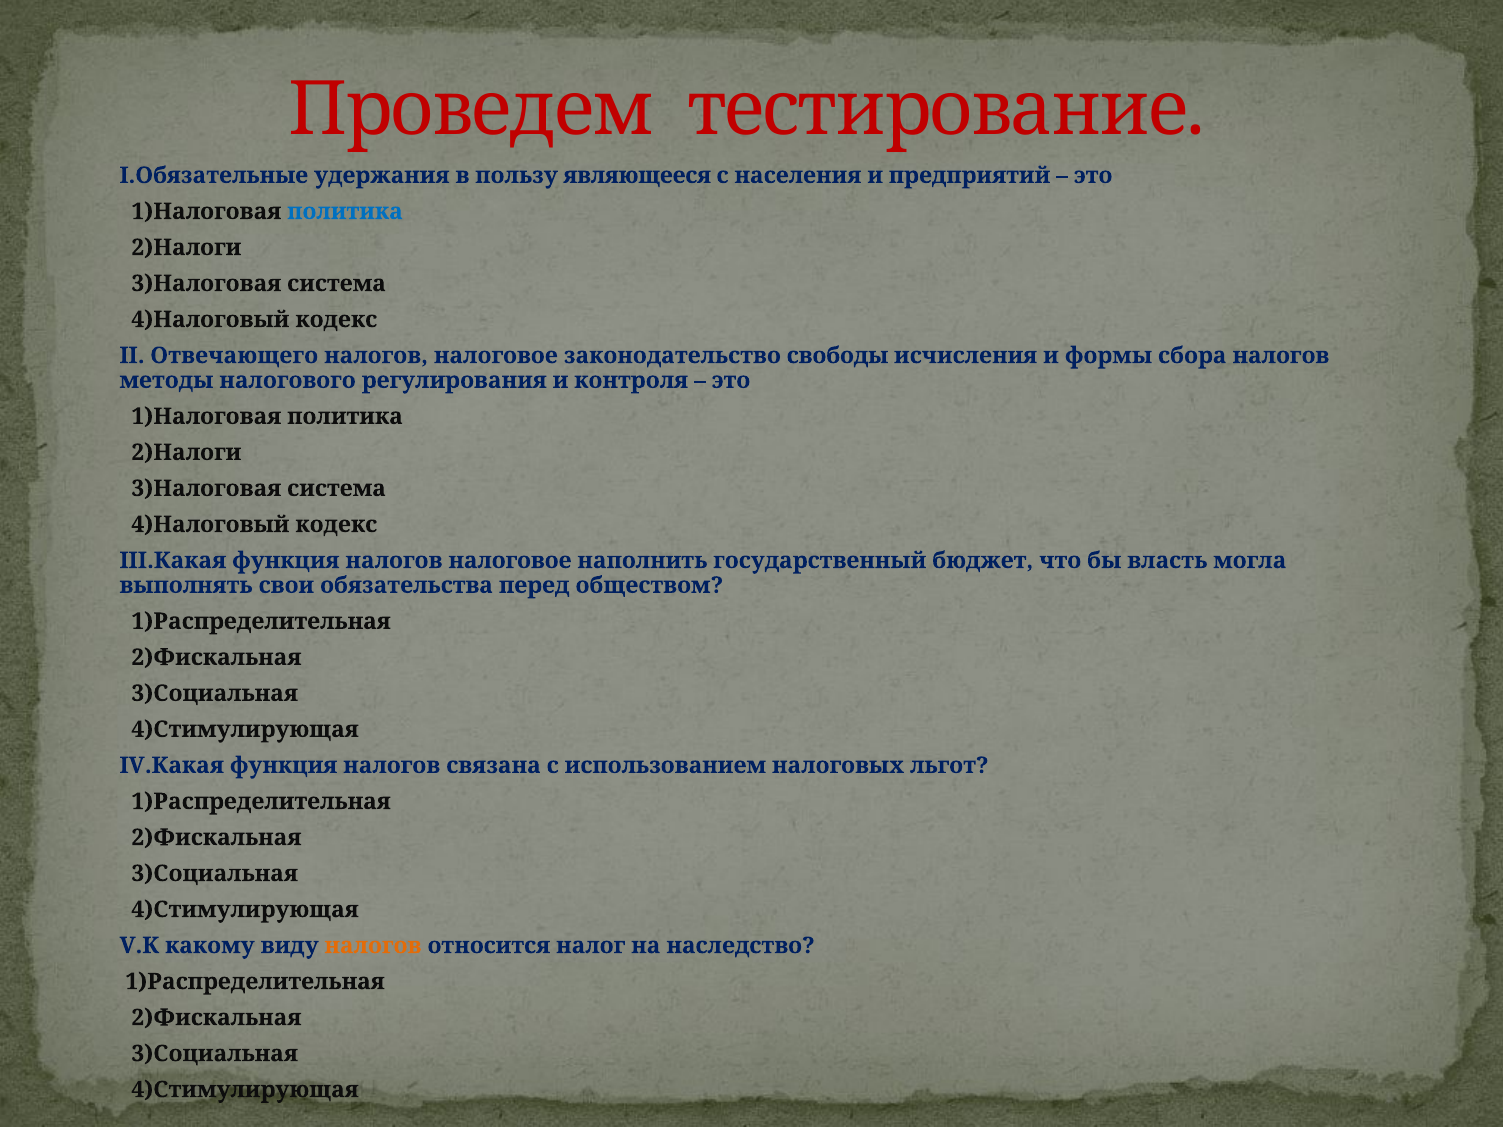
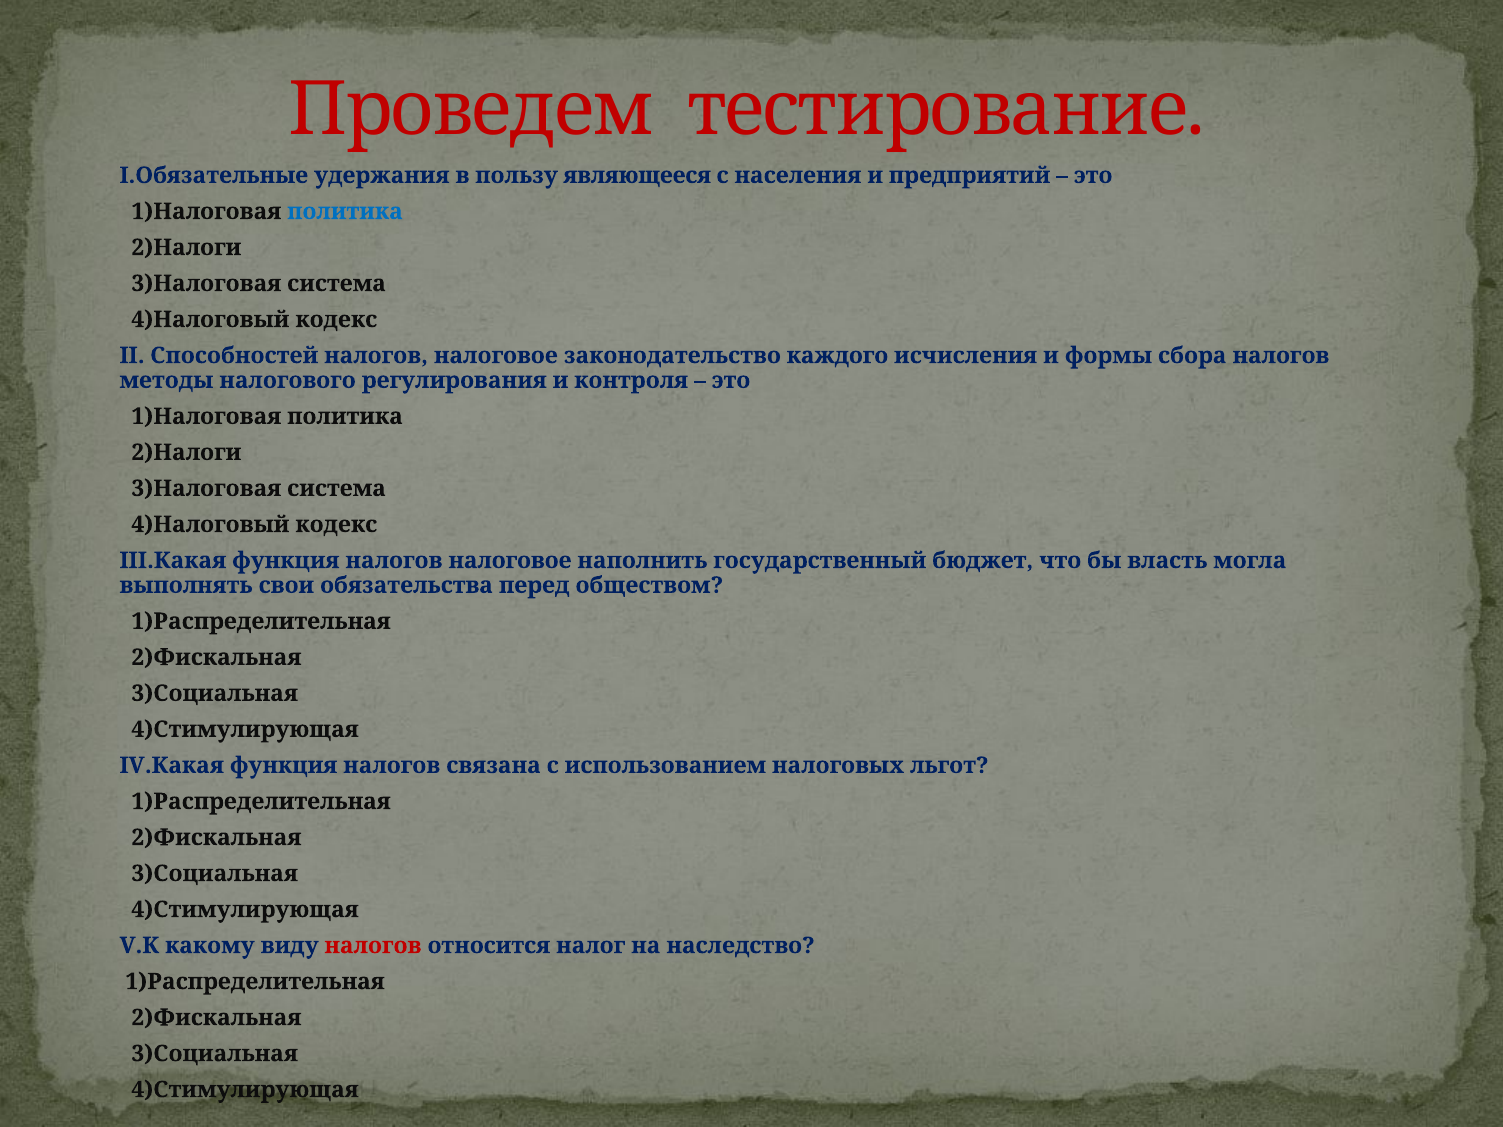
Отвечающего: Отвечающего -> Способностей
свободы: свободы -> каждого
налогов at (373, 946) colour: orange -> red
